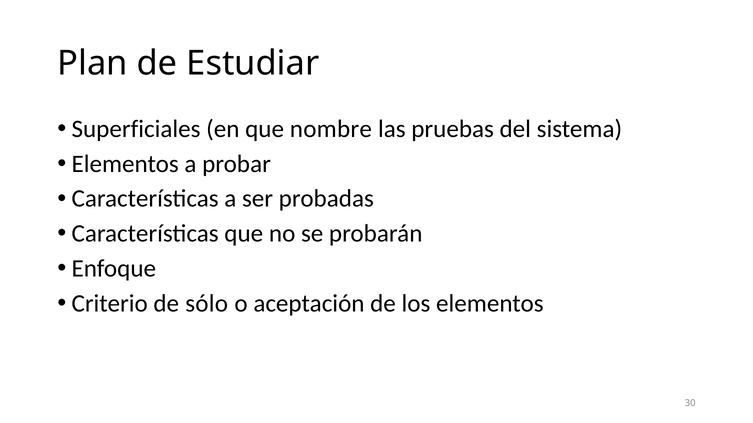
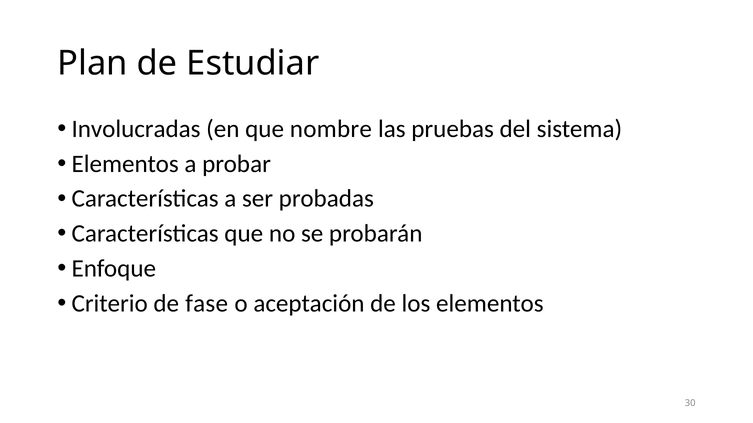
Superficiales: Superficiales -> Involucradas
sólo: sólo -> fase
